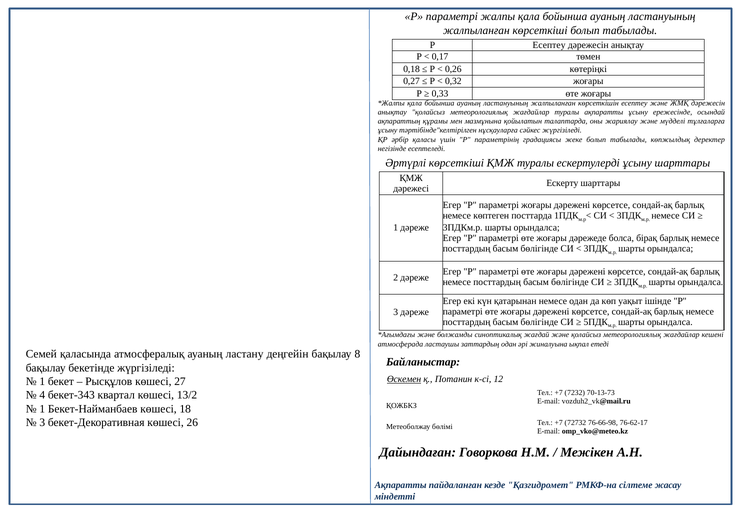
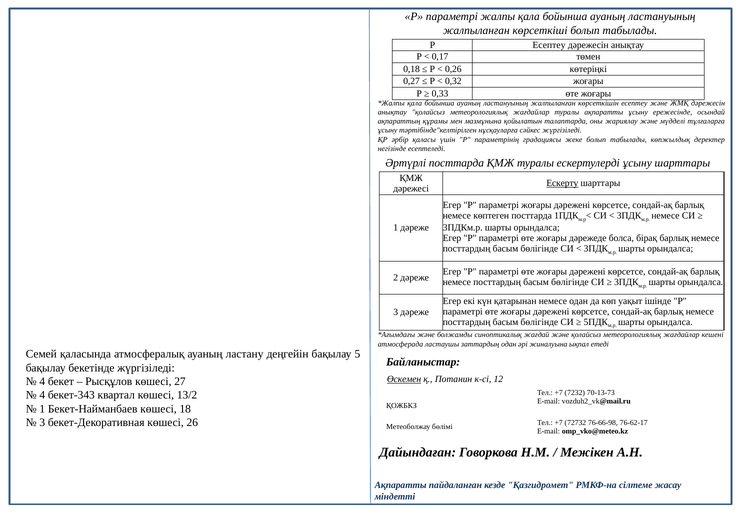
Әртүрлі көрсеткіші: көрсеткіші -> посттарда
Ескерту underline: none -> present
8: 8 -> 5
1 at (42, 381): 1 -> 4
